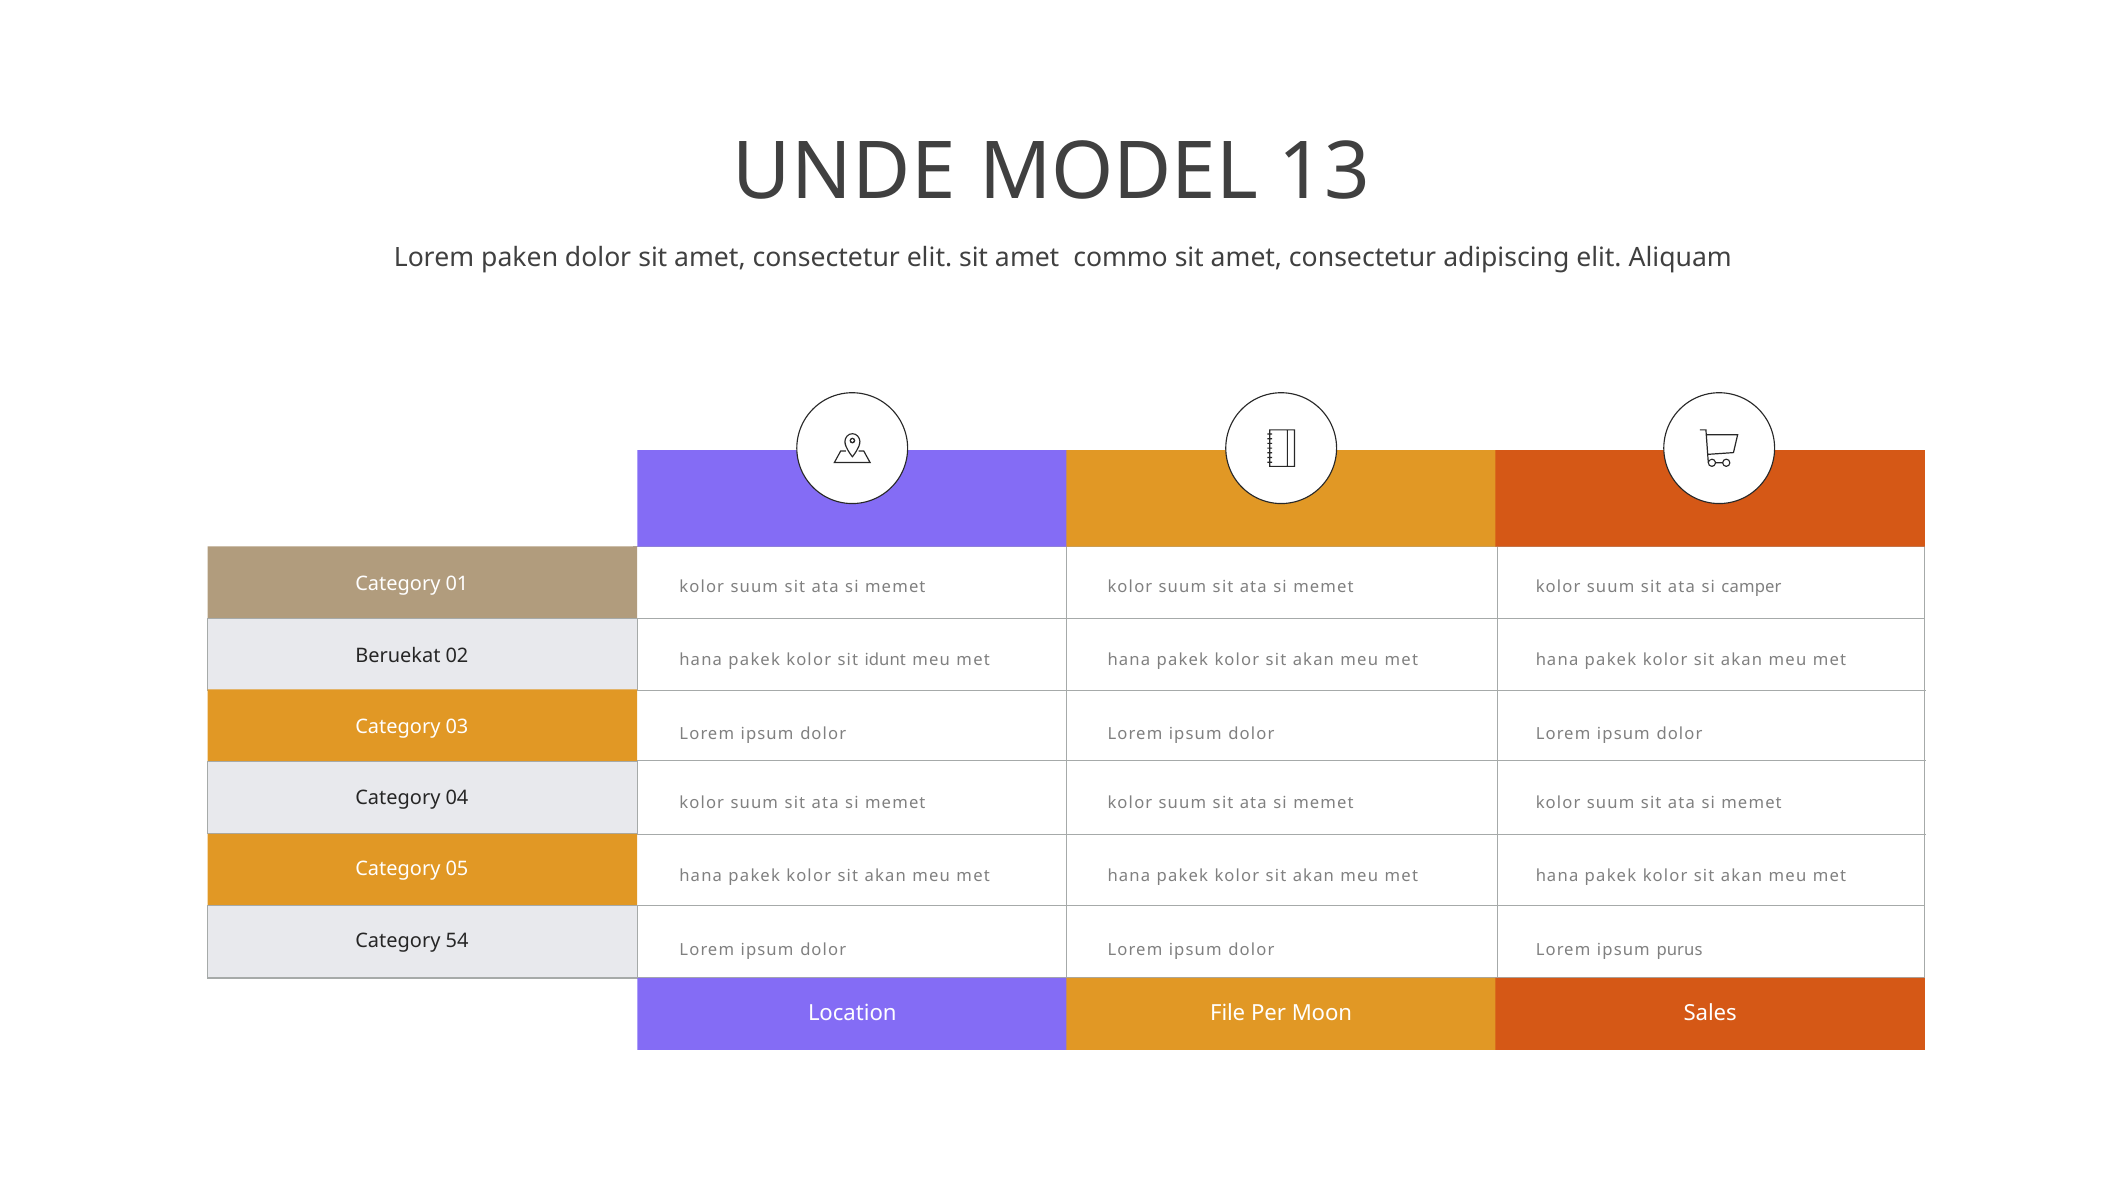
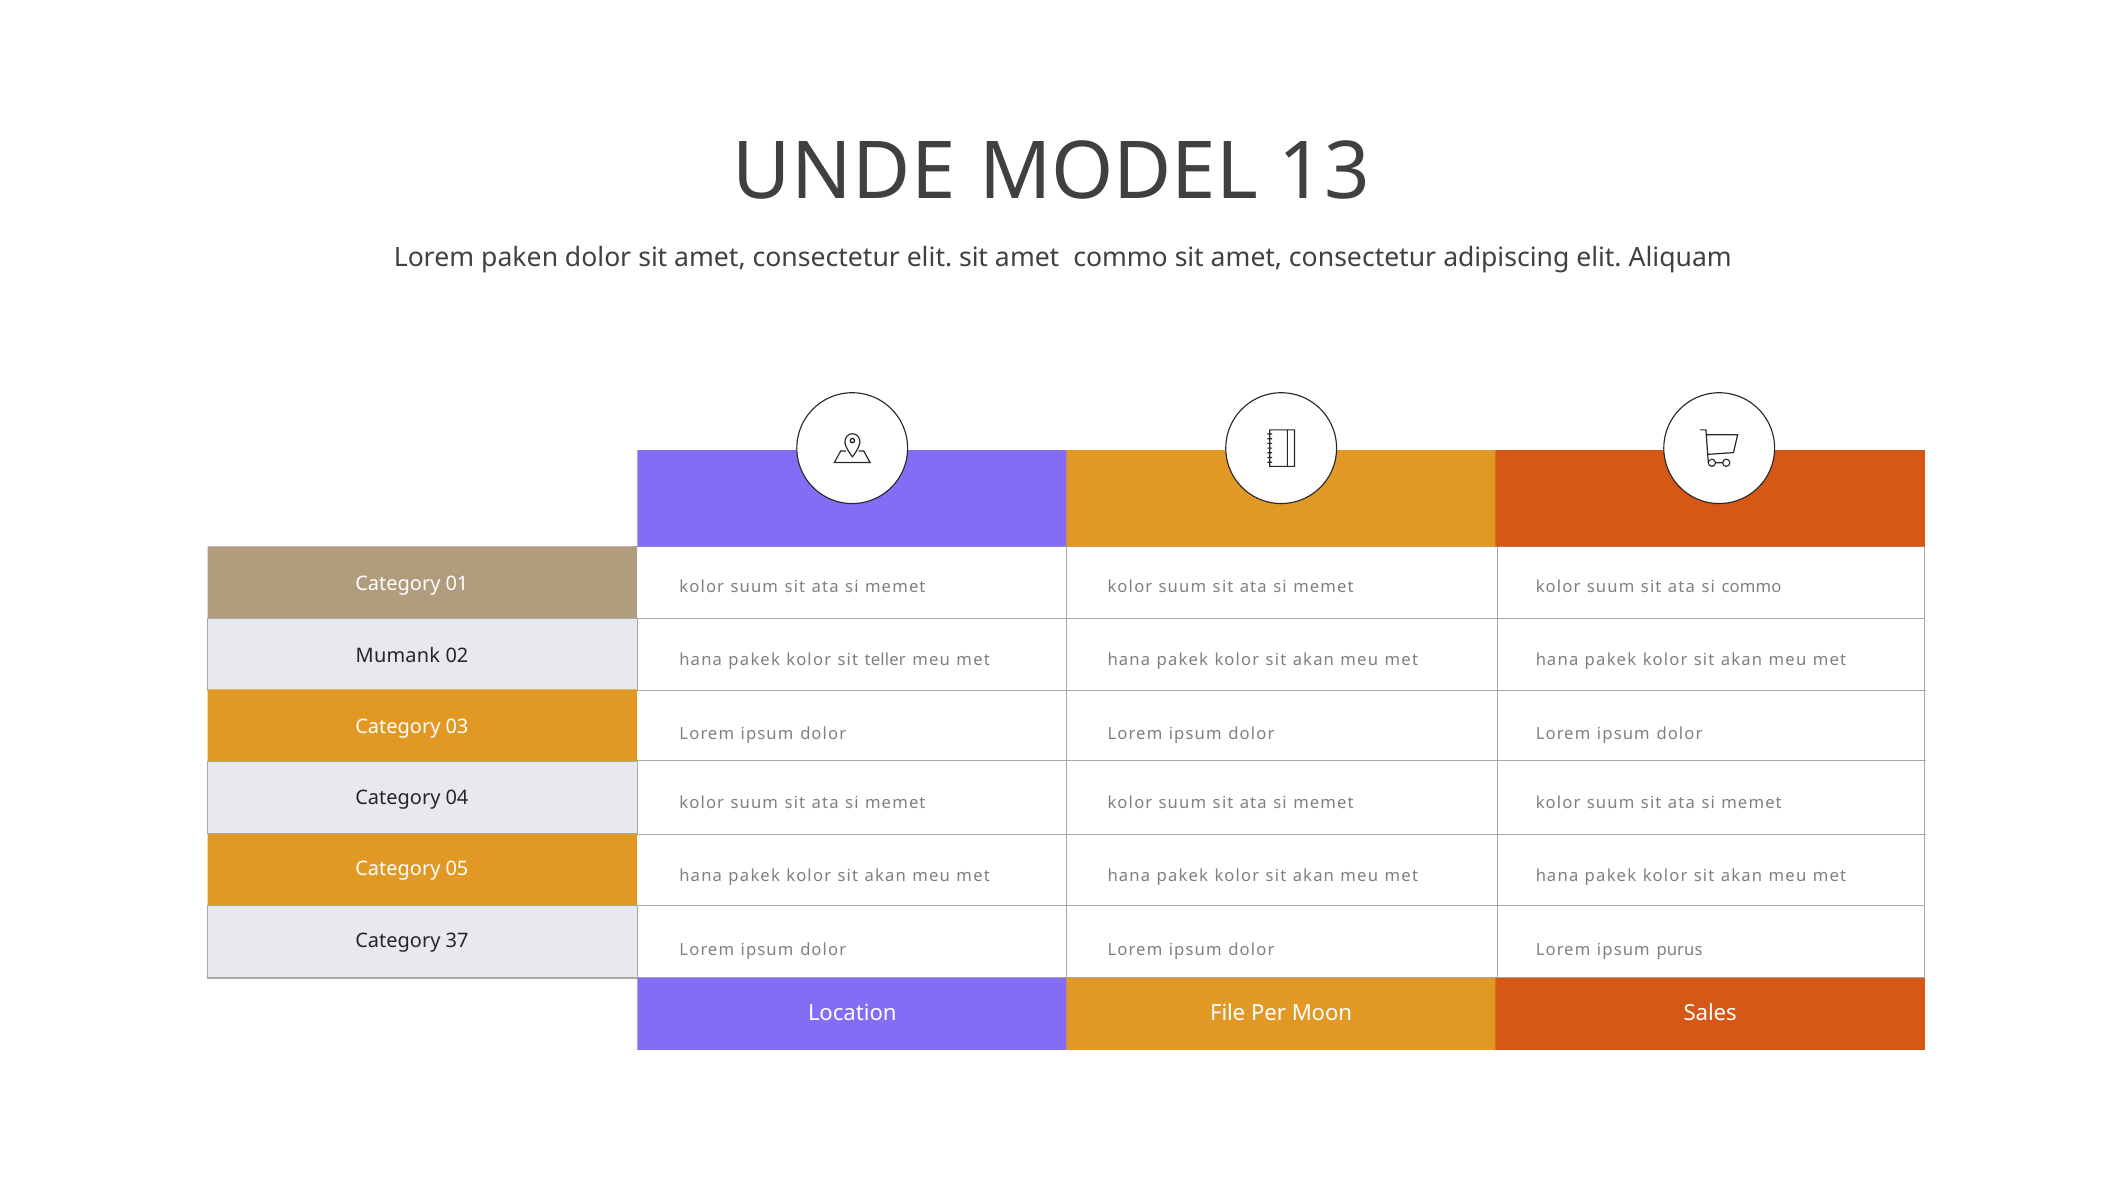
si camper: camper -> commo
Beruekat: Beruekat -> Mumank
idunt: idunt -> teller
54: 54 -> 37
